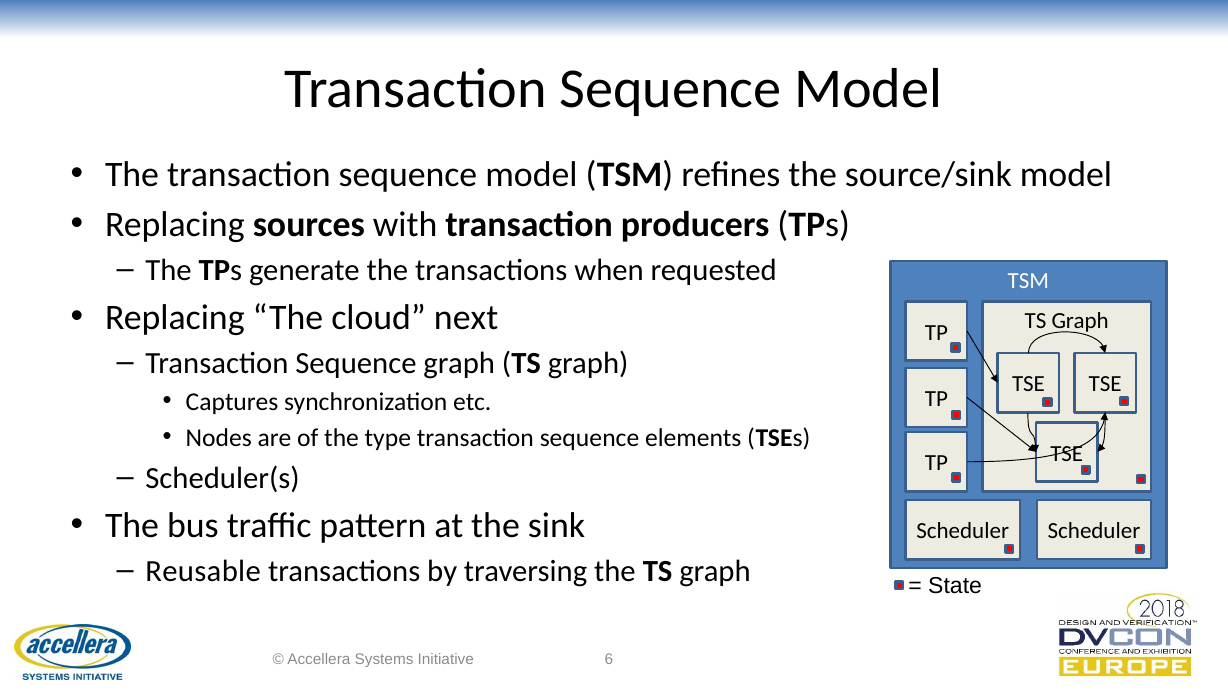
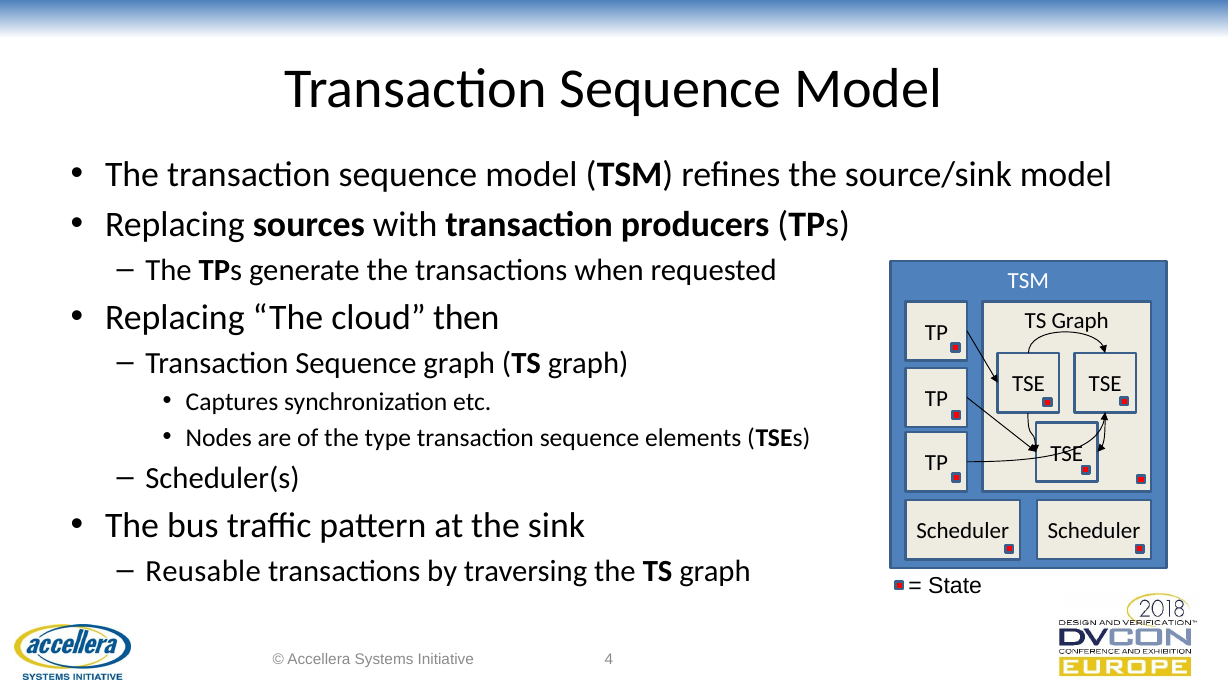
next: next -> then
6: 6 -> 4
